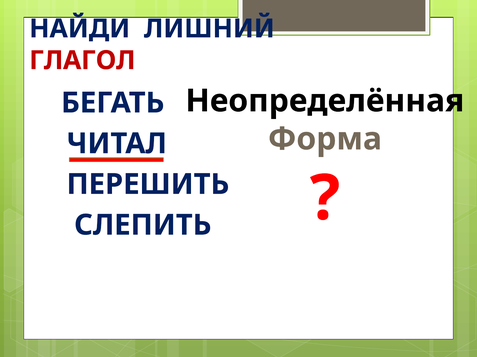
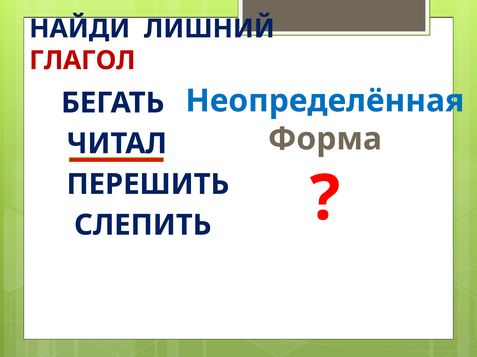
Неопределённая colour: black -> blue
